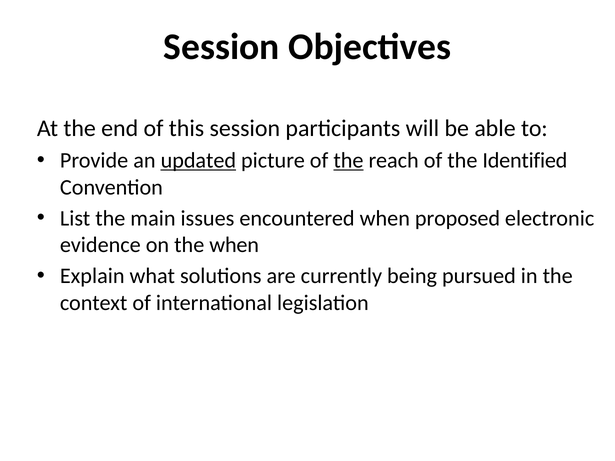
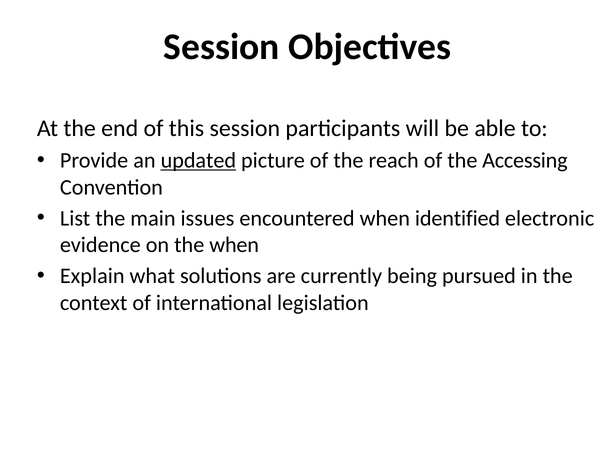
the at (348, 161) underline: present -> none
Identified: Identified -> Accessing
proposed: proposed -> identified
